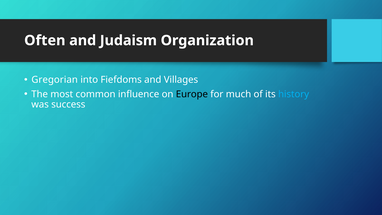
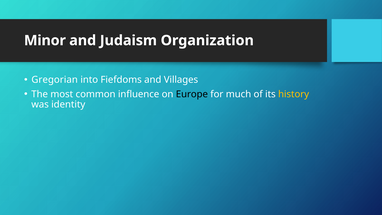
Often: Often -> Minor
history colour: light blue -> yellow
success: success -> identity
